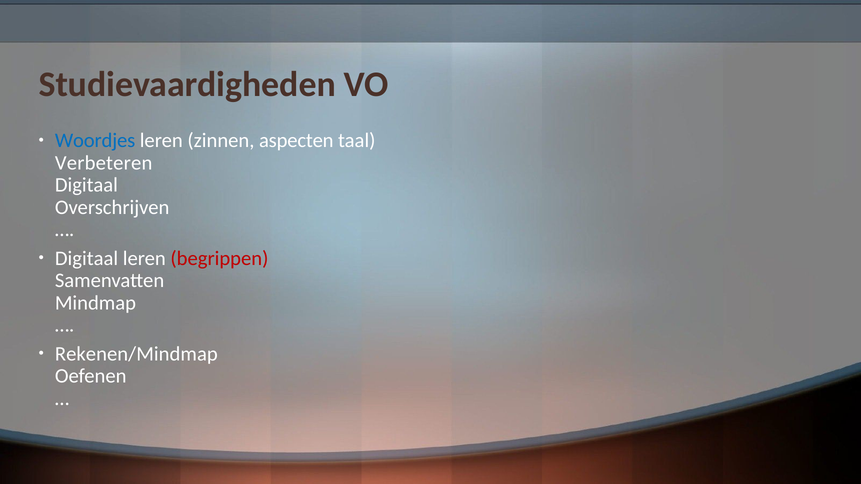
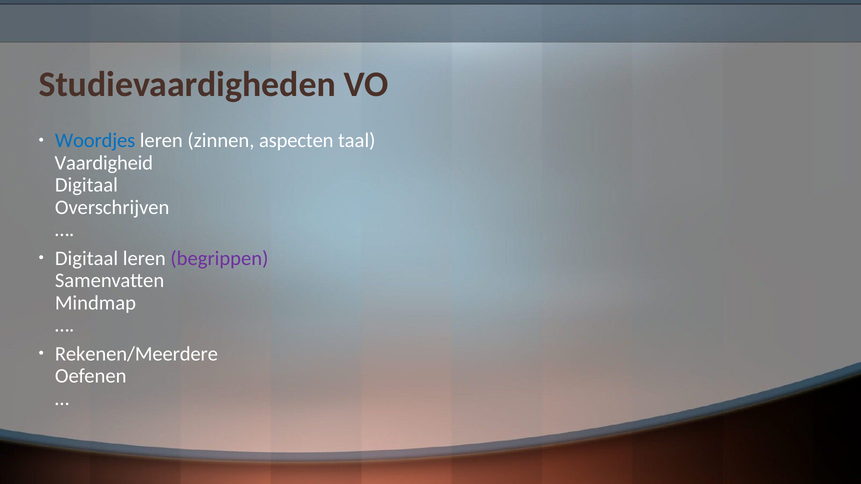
Verbeteren: Verbeteren -> Vaardigheid
begrippen colour: red -> purple
Rekenen/Mindmap: Rekenen/Mindmap -> Rekenen/Meerdere
